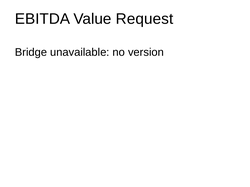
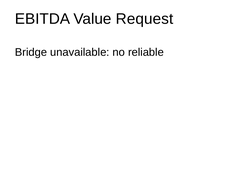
version: version -> reliable
